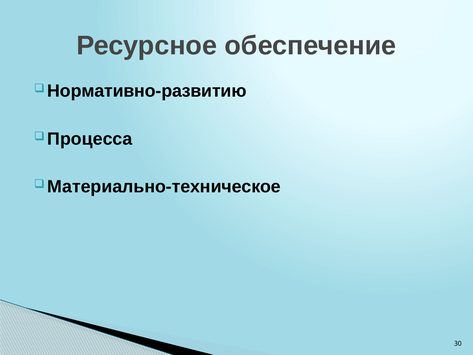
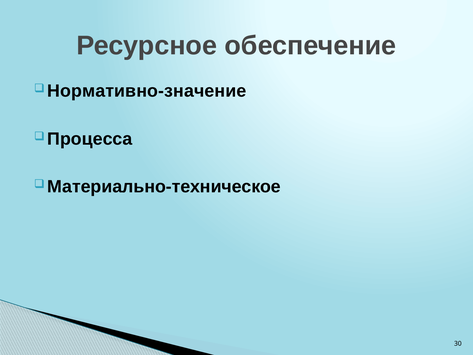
Нормативно-развитию: Нормативно-развитию -> Нормативно-значение
